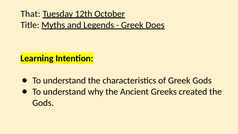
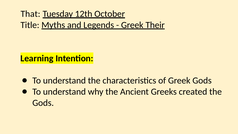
Does: Does -> Their
